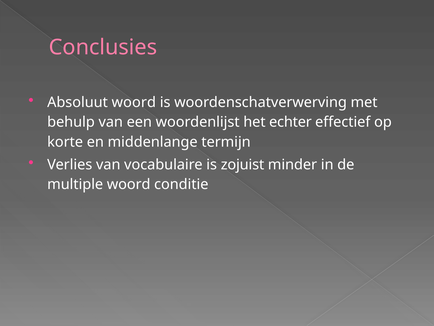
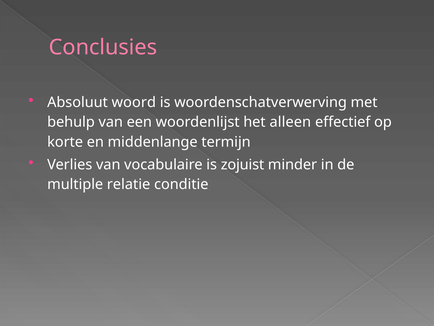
echter: echter -> alleen
multiple woord: woord -> relatie
